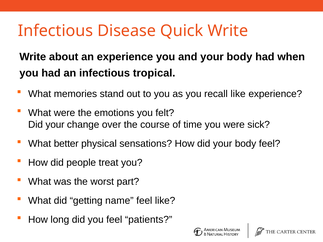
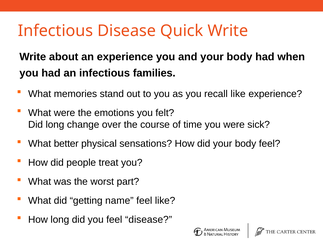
tropical: tropical -> families
your at (55, 125): your -> long
feel patients: patients -> disease
